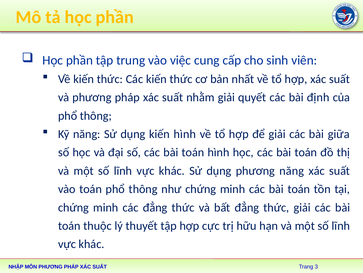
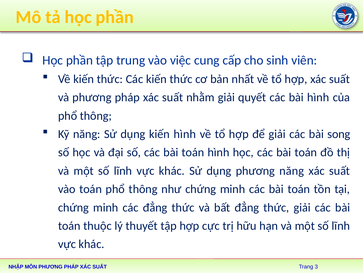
bài định: định -> hình
giữa: giữa -> song
